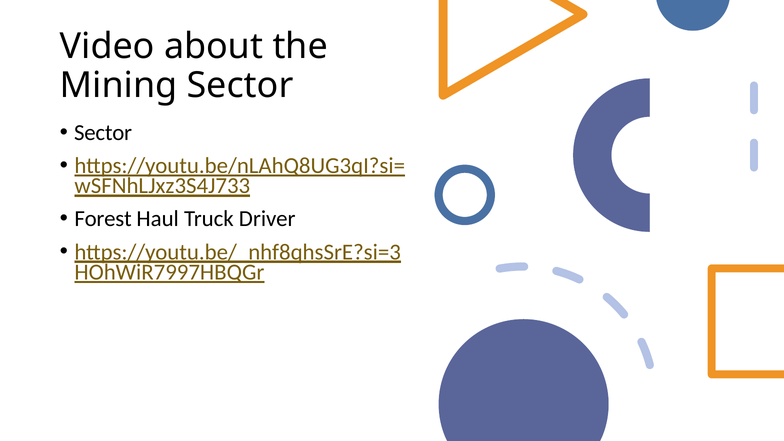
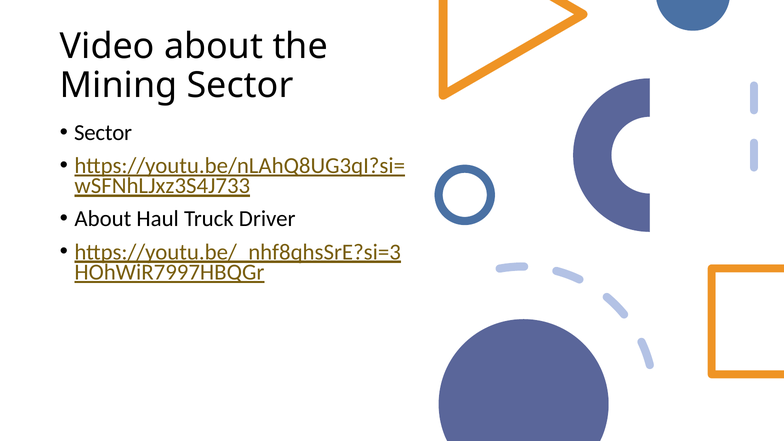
Forest at (103, 219): Forest -> About
